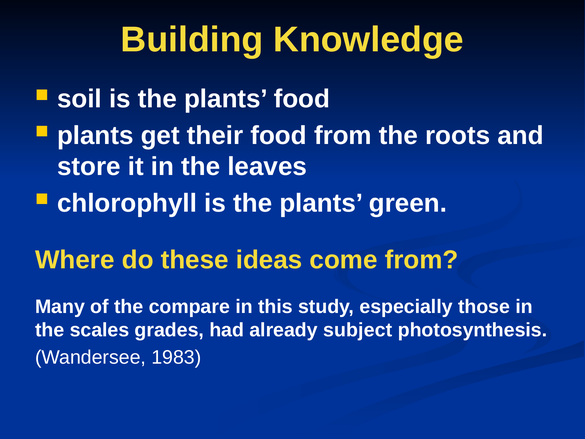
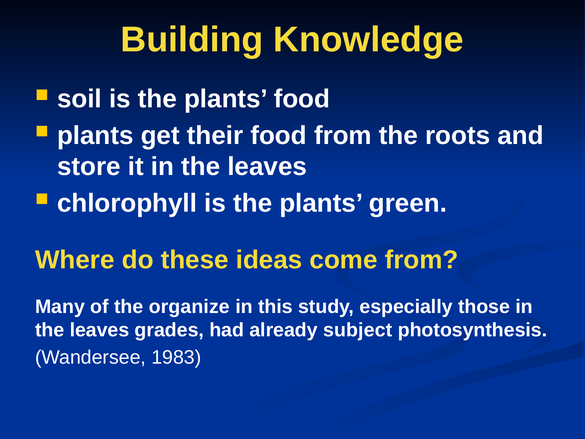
compare: compare -> organize
scales at (99, 330): scales -> leaves
